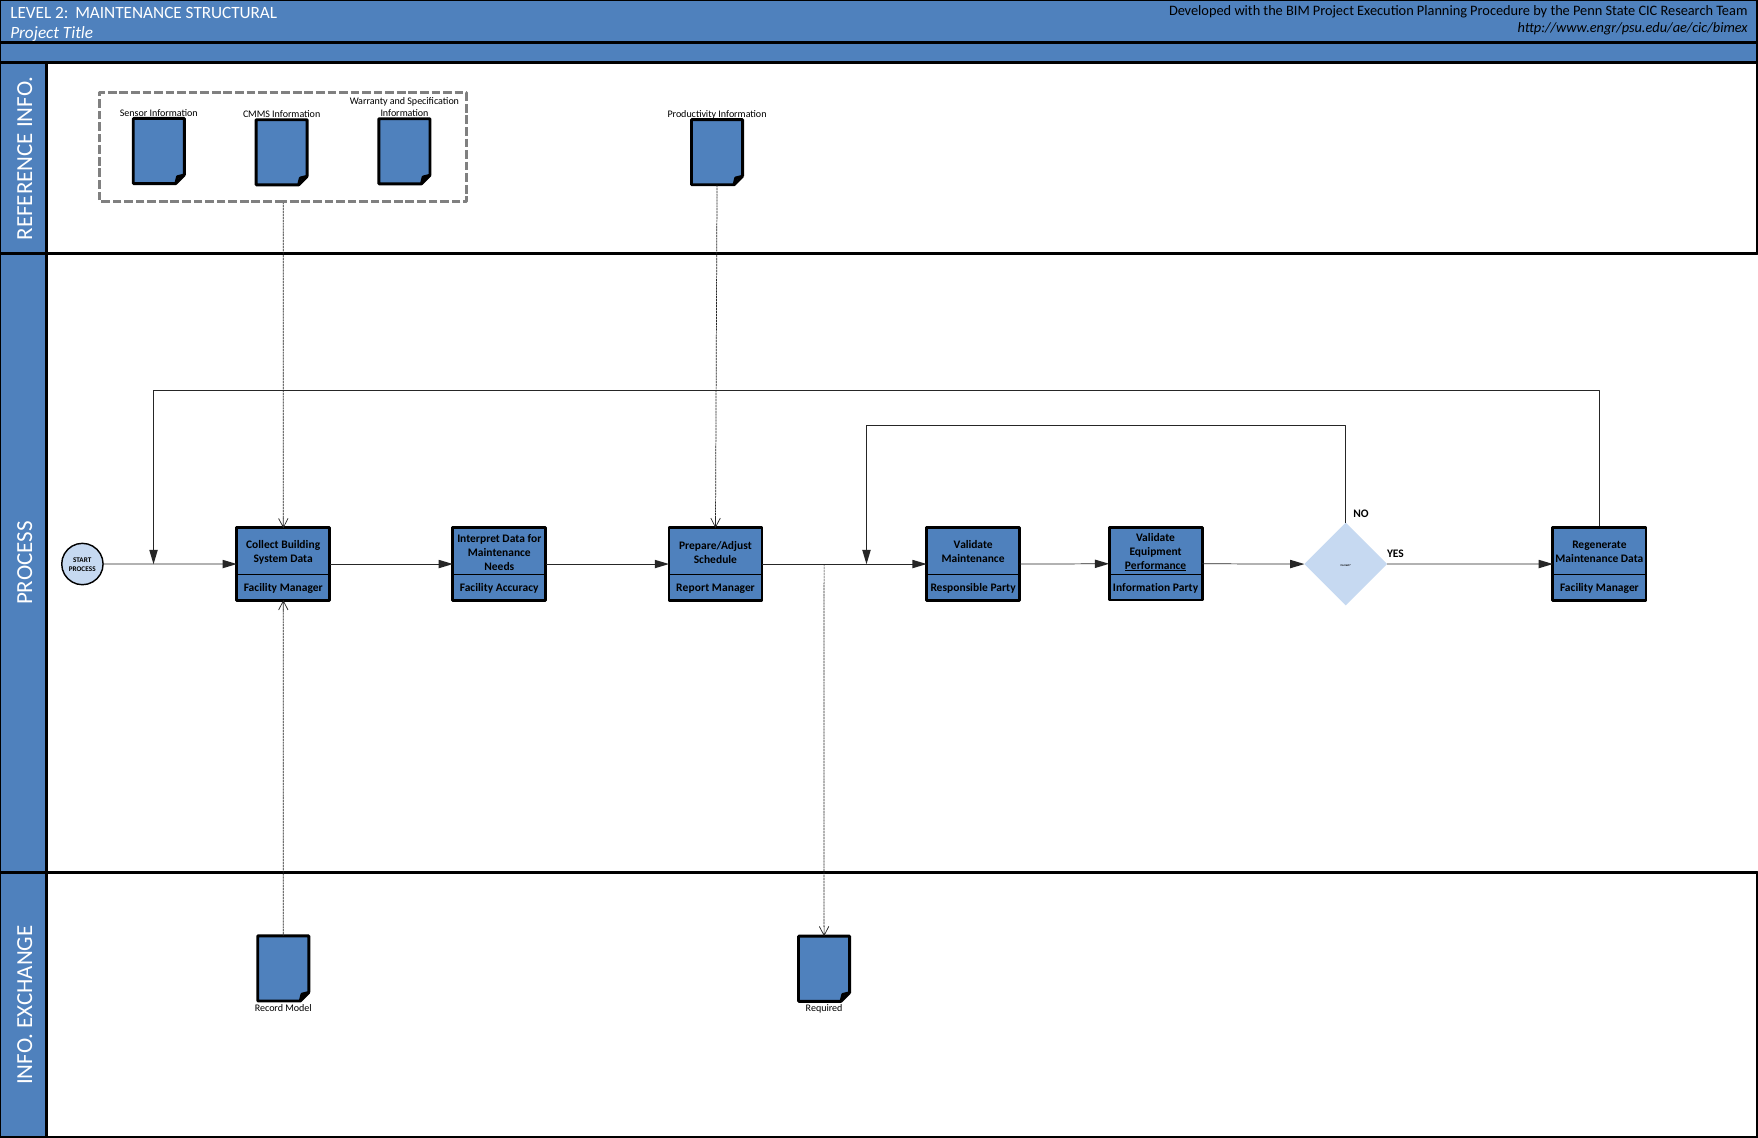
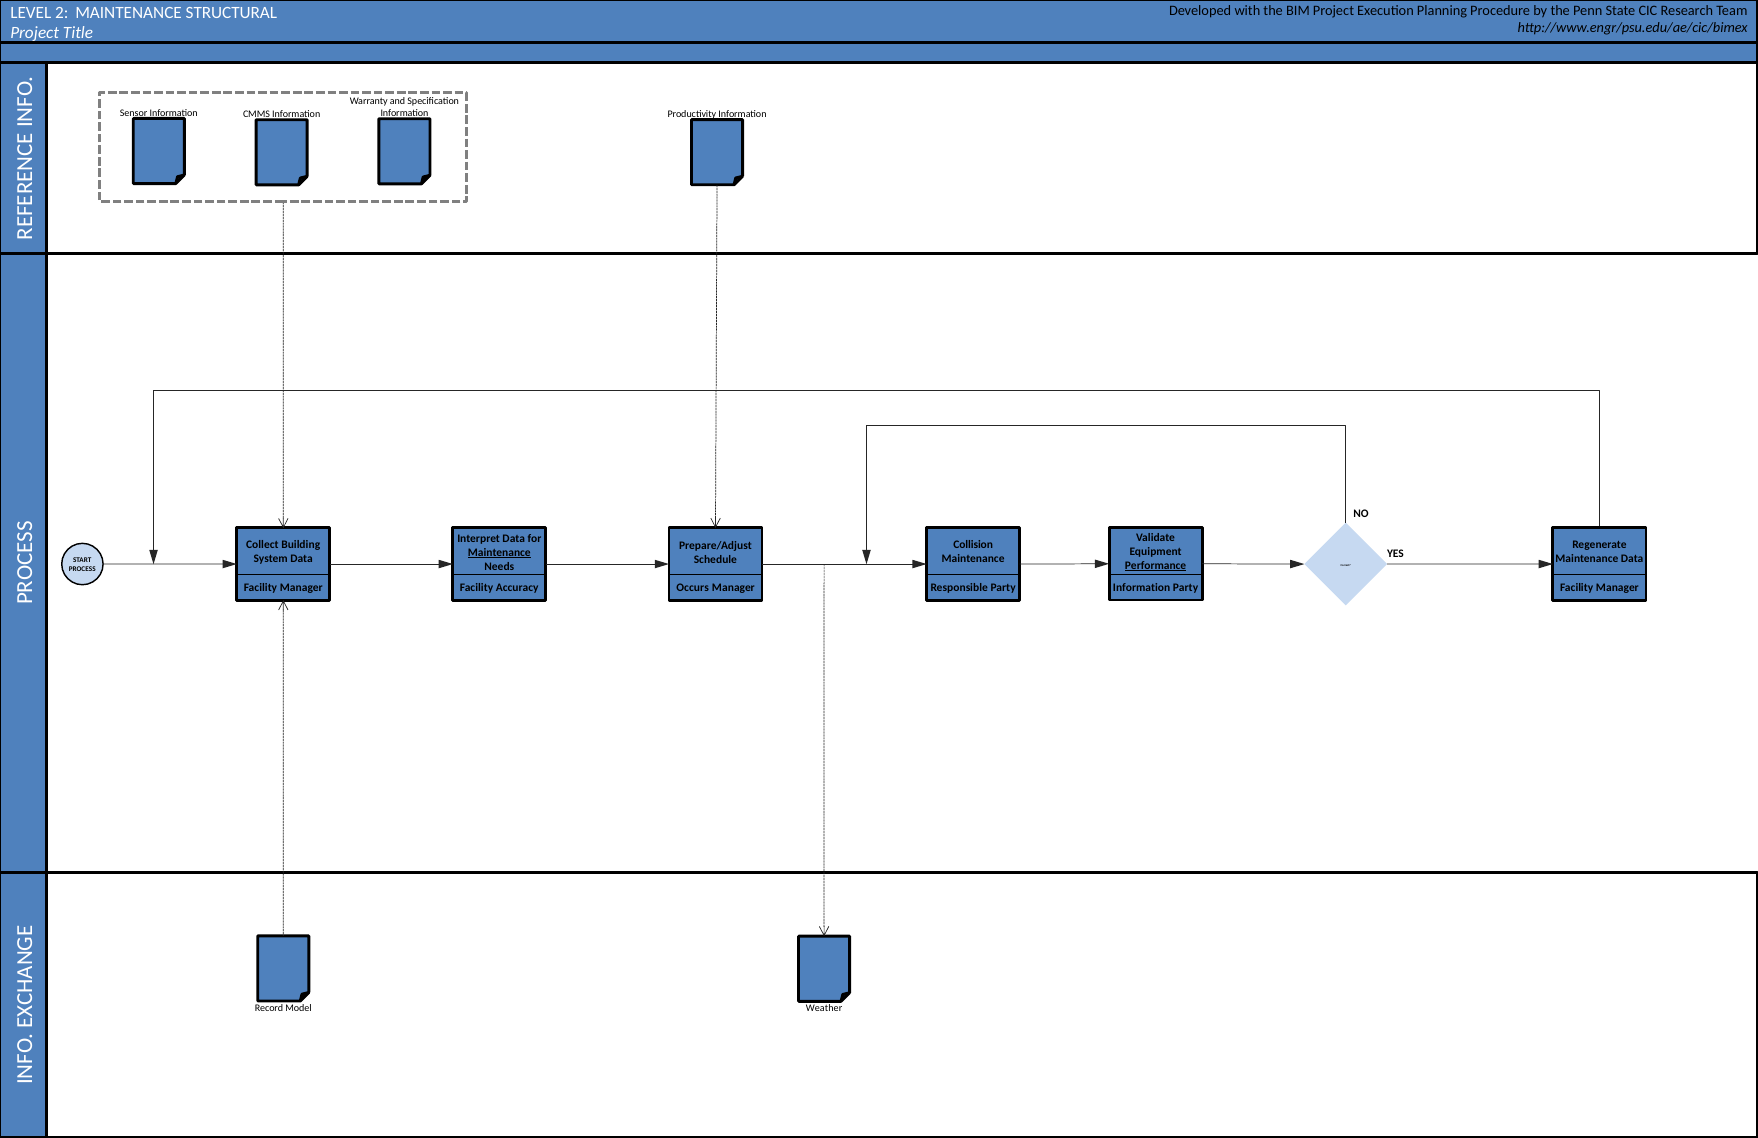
Validate at (973, 545): Validate -> Collision
Maintenance at (499, 553) underline: none -> present
Report: Report -> Occurs
Required: Required -> Weather
